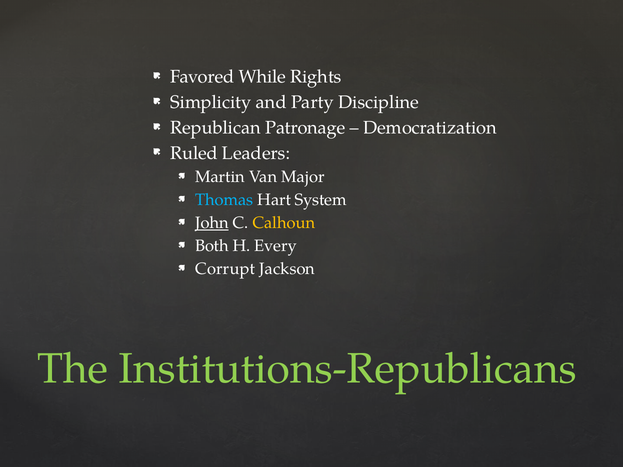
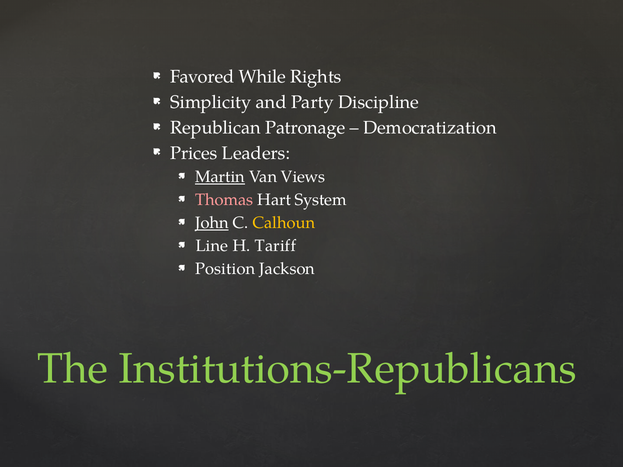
Ruled: Ruled -> Prices
Martin underline: none -> present
Major: Major -> Views
Thomas colour: light blue -> pink
Both: Both -> Line
Every: Every -> Tariff
Corrupt: Corrupt -> Position
